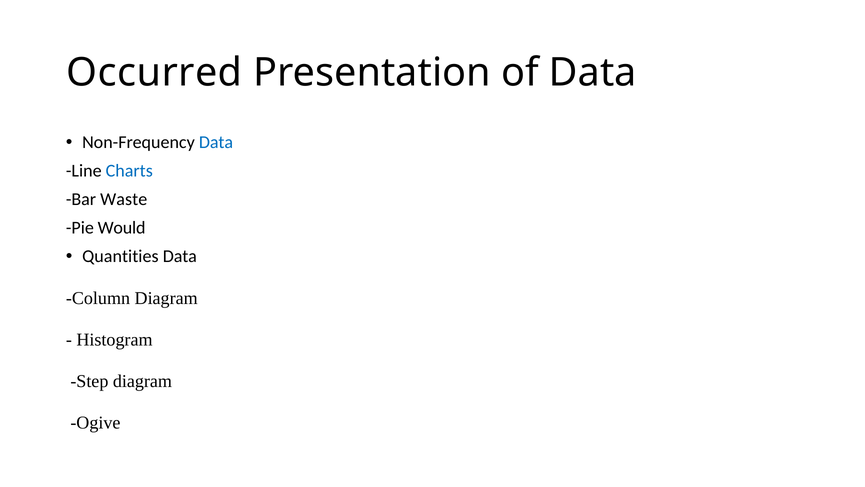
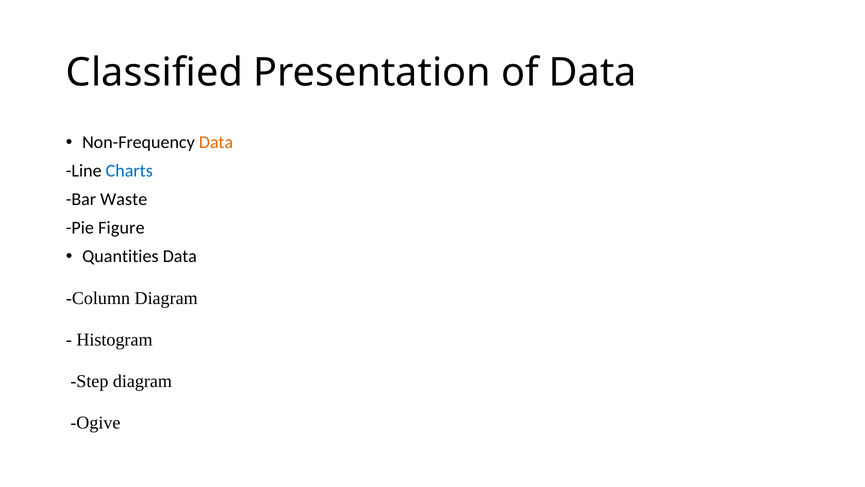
Occurred: Occurred -> Classified
Data at (216, 142) colour: blue -> orange
Would: Would -> Figure
